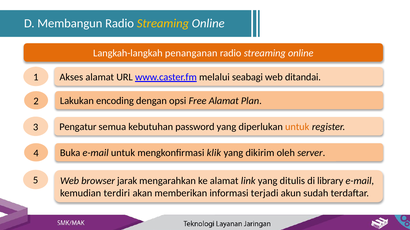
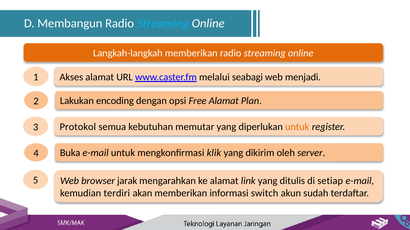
Streaming at (163, 23) colour: yellow -> light blue
Langkah-langkah penanganan: penanganan -> memberikan
ditandai: ditandai -> menjadi
Pengatur: Pengatur -> Protokol
password: password -> memutar
library: library -> setiap
terjadi: terjadi -> switch
